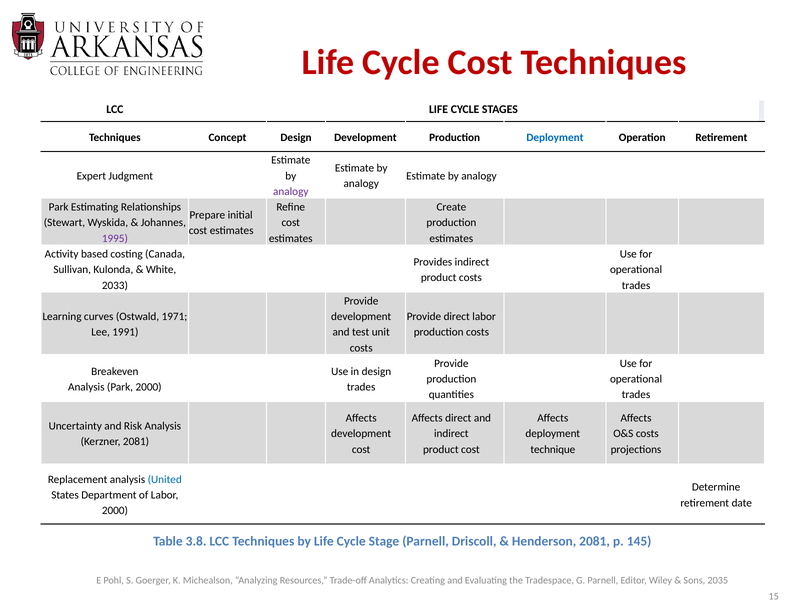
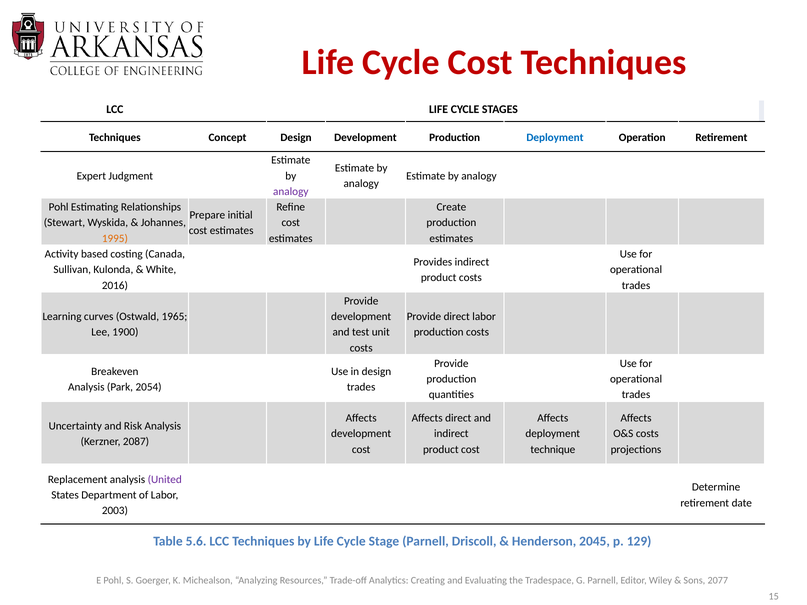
Park at (59, 207): Park -> Pohl
1995 colour: purple -> orange
2033: 2033 -> 2016
1971: 1971 -> 1965
1991: 1991 -> 1900
Park 2000: 2000 -> 2054
Kerzner 2081: 2081 -> 2087
United colour: blue -> purple
2000 at (115, 511): 2000 -> 2003
3.8: 3.8 -> 5.6
Henderson 2081: 2081 -> 2045
145: 145 -> 129
2035: 2035 -> 2077
